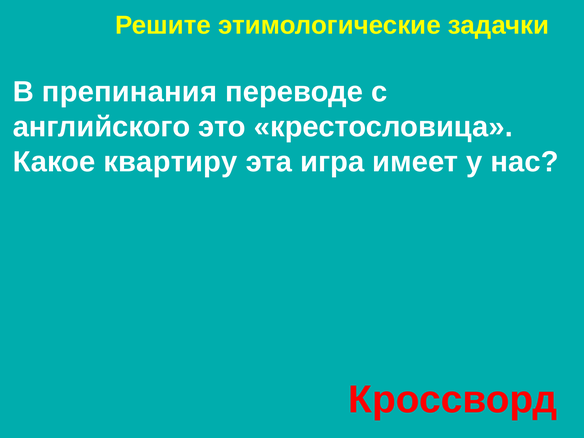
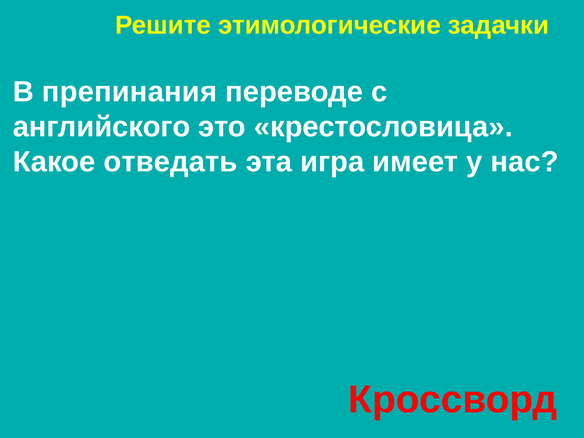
квартиру: квартиру -> отведать
